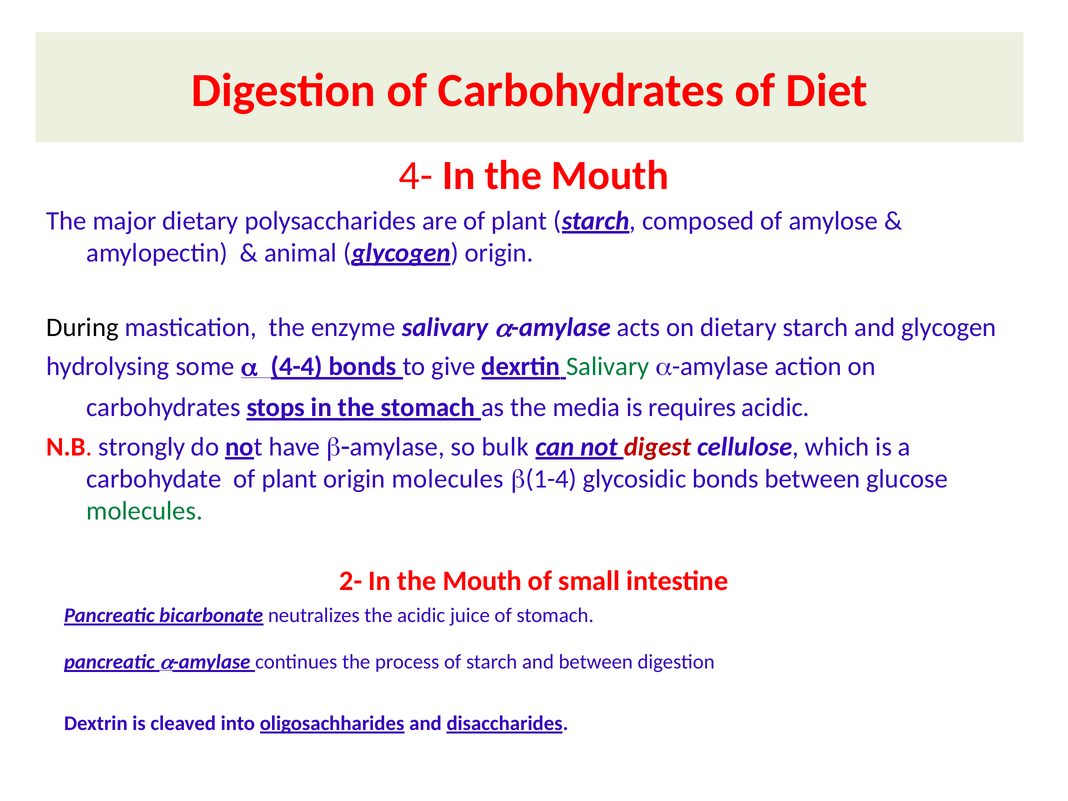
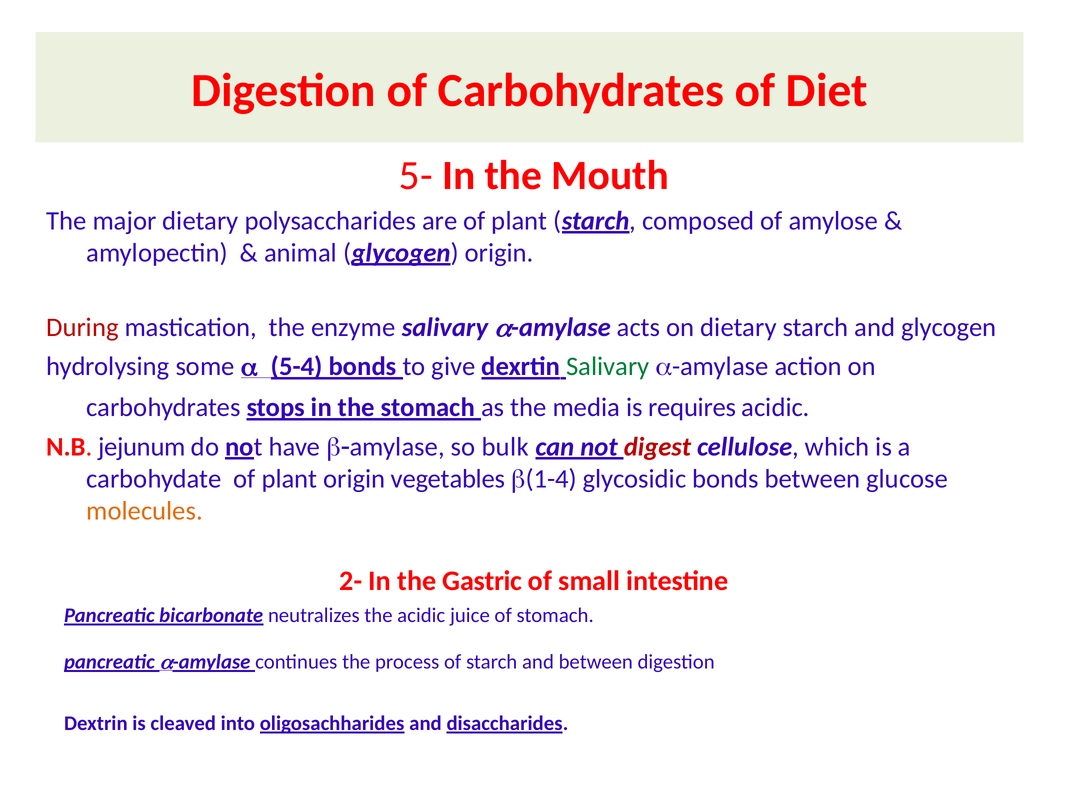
4-: 4- -> 5-
During colour: black -> red
4-4: 4-4 -> 5-4
strongly: strongly -> jejunum
origin molecules: molecules -> vegetables
molecules at (145, 511) colour: green -> orange
2- In the Mouth: Mouth -> Gastric
